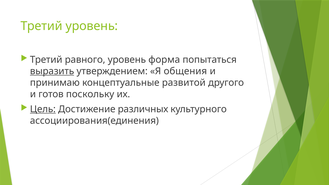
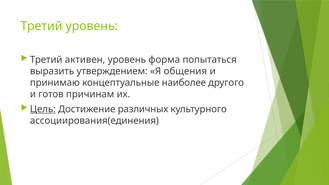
равного: равного -> активен
выразить underline: present -> none
развитой: развитой -> наиболее
поскольку: поскольку -> причинам
